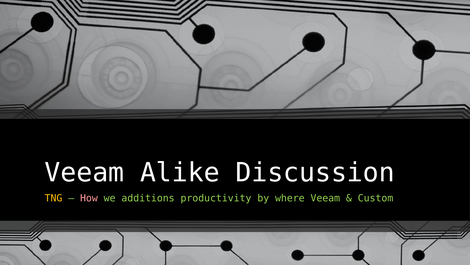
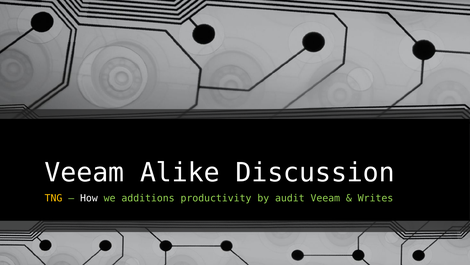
How colour: pink -> white
where: where -> audit
Custom: Custom -> Writes
